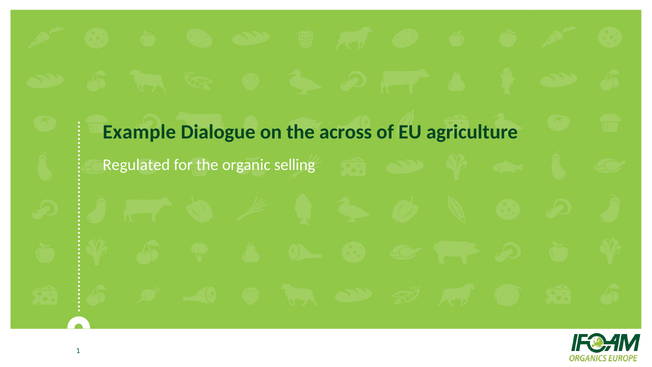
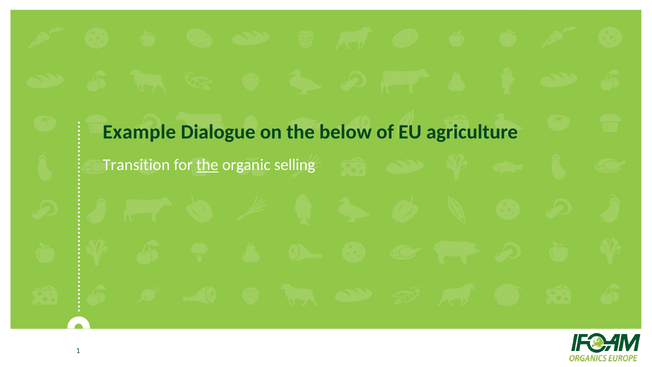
across: across -> below
Regulated: Regulated -> Transition
the at (207, 165) underline: none -> present
